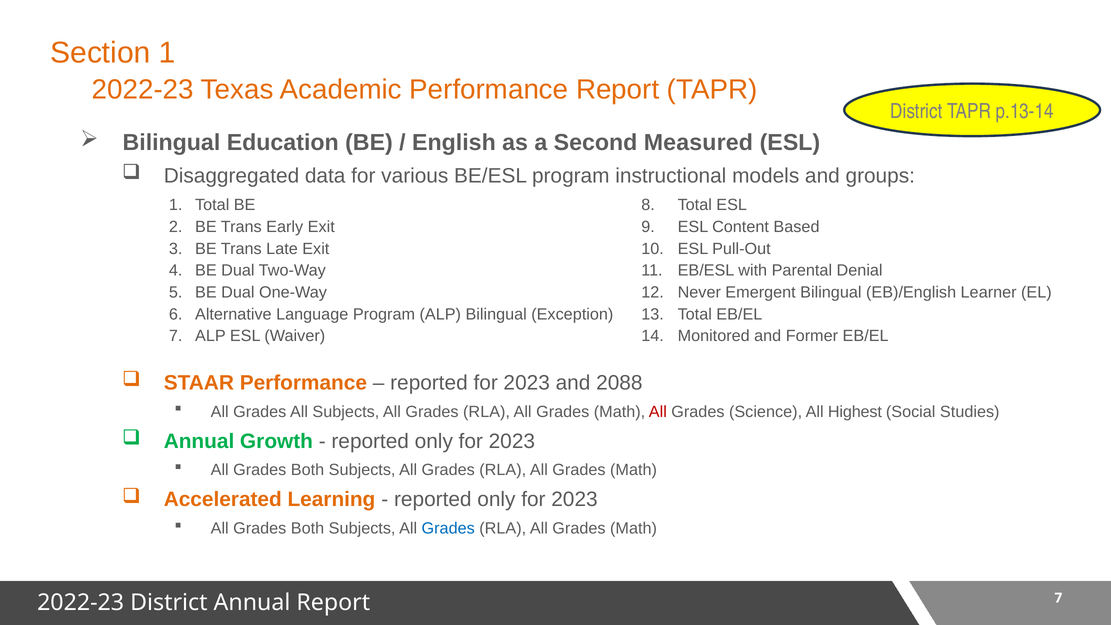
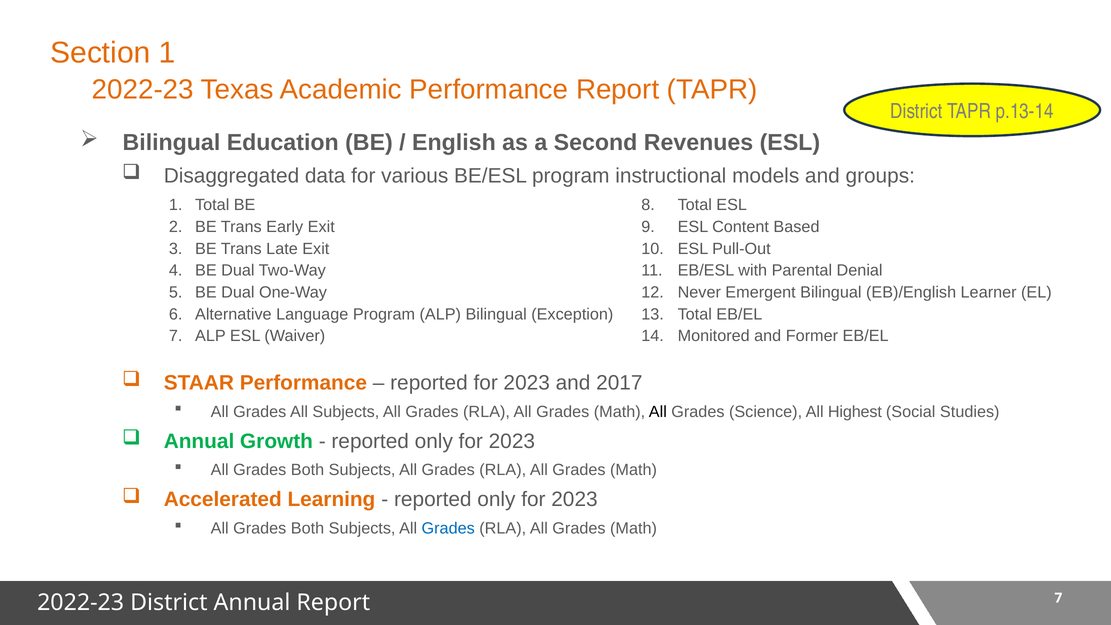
Measured: Measured -> Revenues
2088: 2088 -> 2017
All at (658, 412) colour: red -> black
